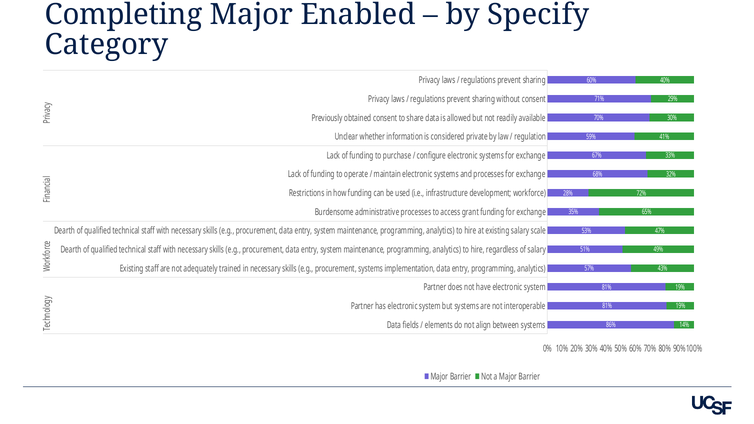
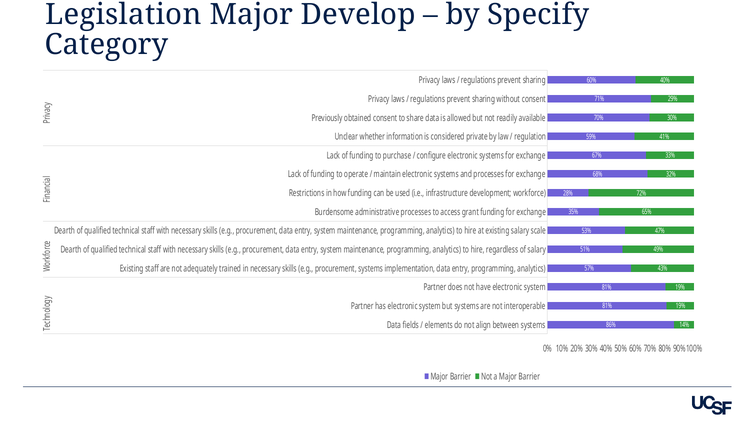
Completing: Completing -> Legislation
Enabled: Enabled -> Develop
